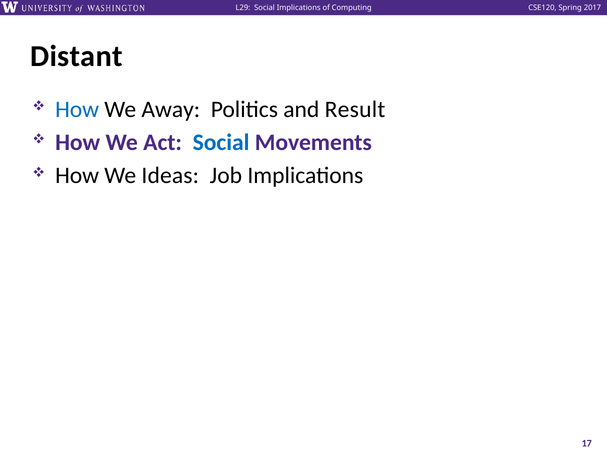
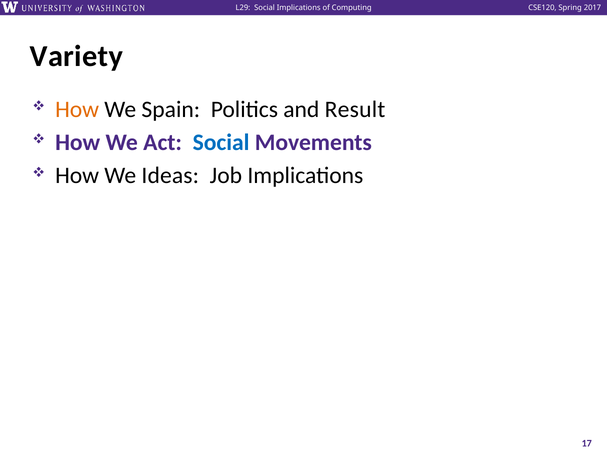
Distant: Distant -> Variety
How at (77, 109) colour: blue -> orange
Away: Away -> Spain
